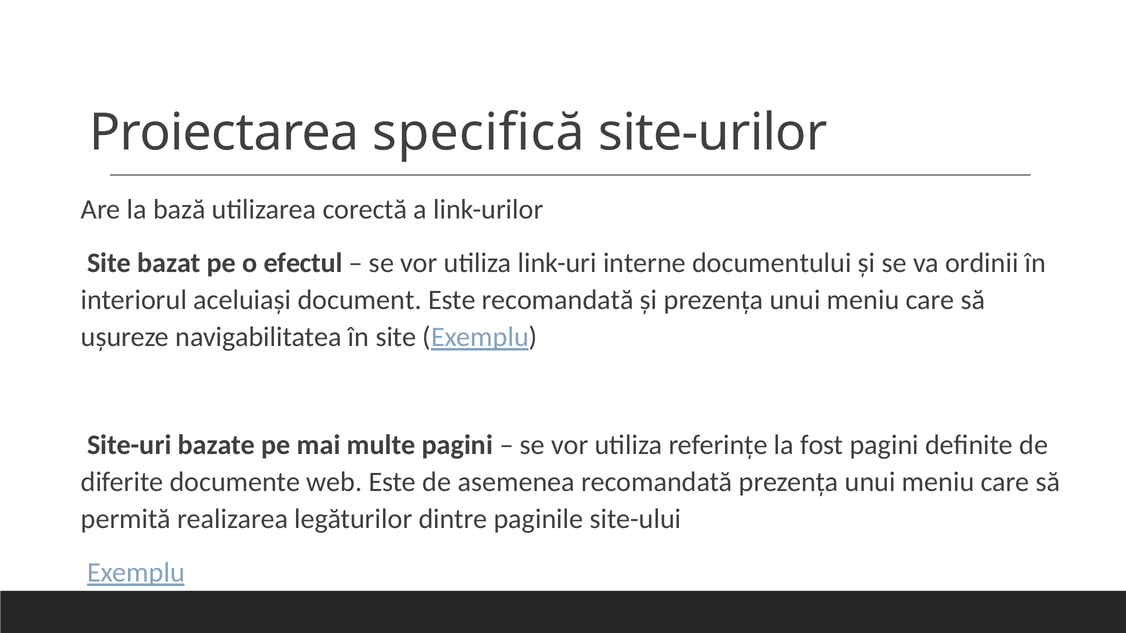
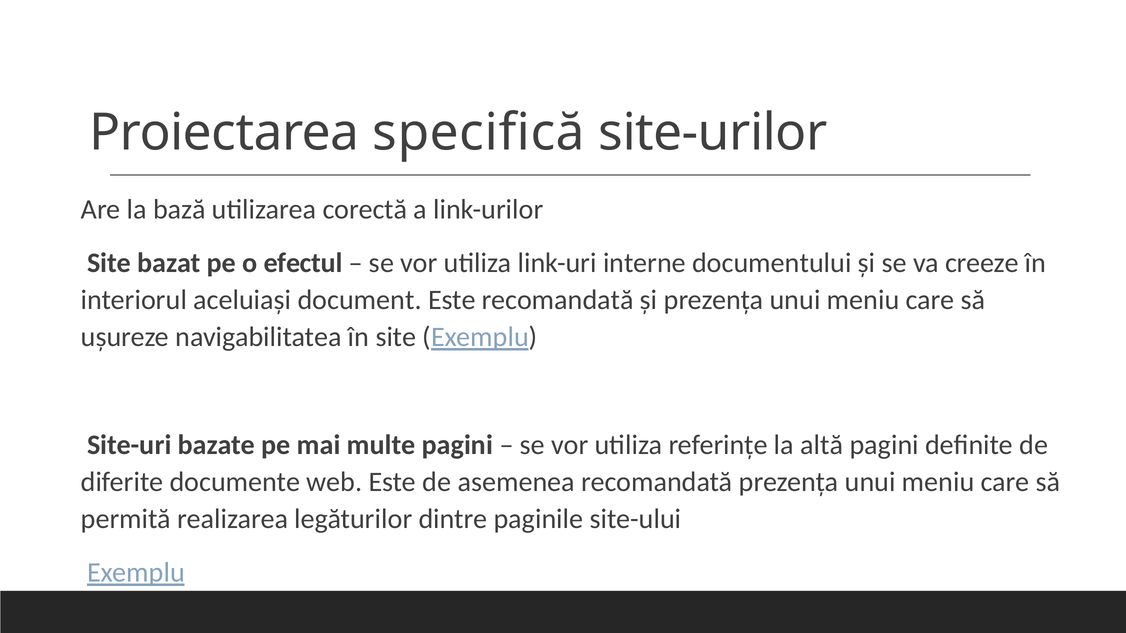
ordinii: ordinii -> creeze
fost: fost -> altă
